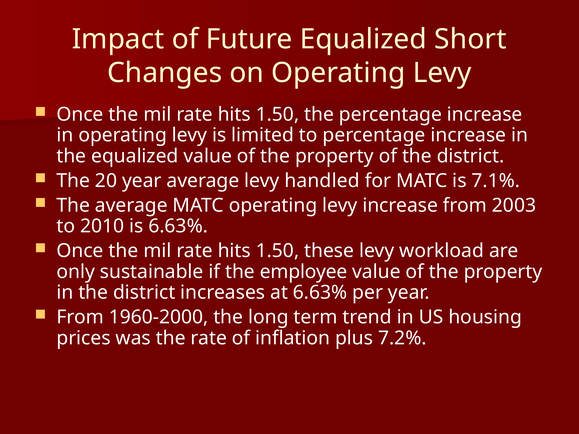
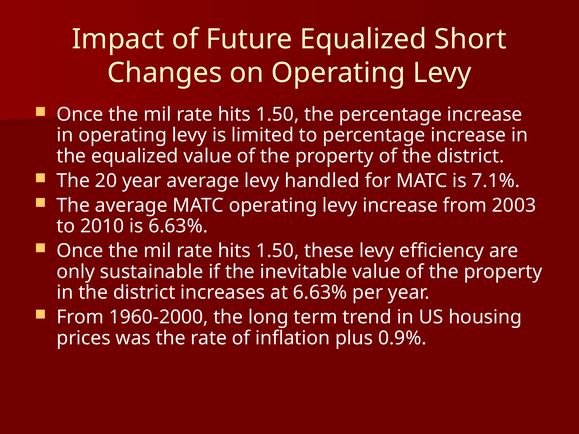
workload: workload -> efficiency
employee: employee -> inevitable
7.2%: 7.2% -> 0.9%
